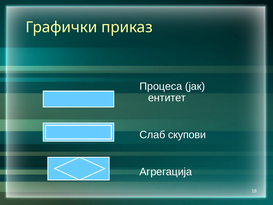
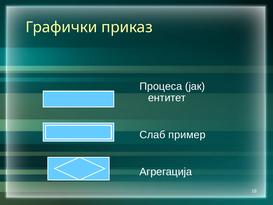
скупови: скупови -> пример
